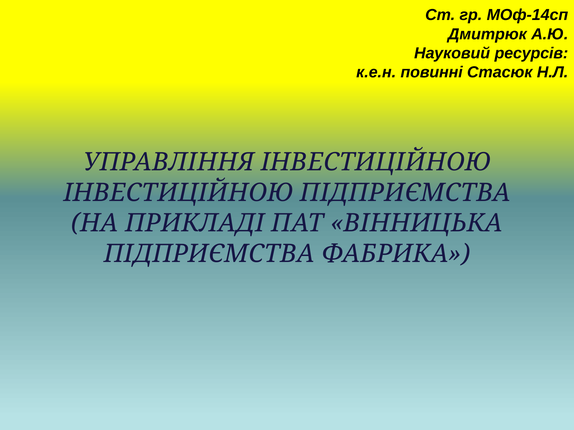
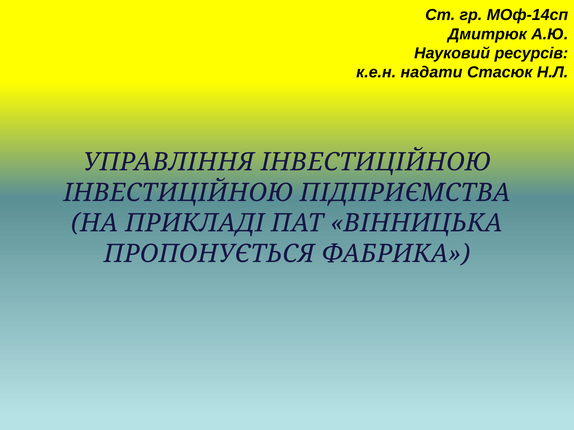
повинні: повинні -> надати
ПІДПРИЄМСТВА at (209, 254): ПІДПРИЄМСТВА -> ПРОПОНУЄТЬСЯ
